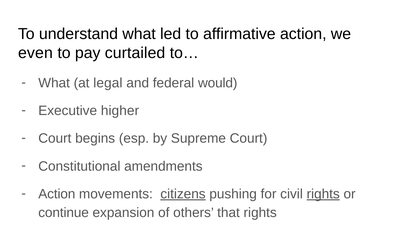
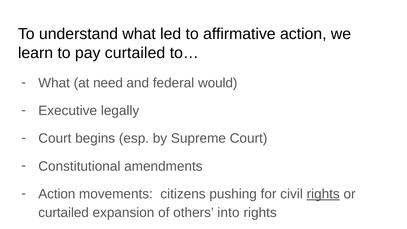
even: even -> learn
legal: legal -> need
higher: higher -> legally
citizens underline: present -> none
continue at (64, 213): continue -> curtailed
that: that -> into
